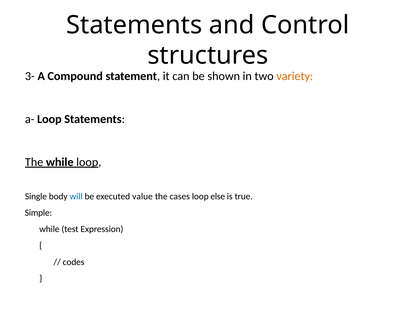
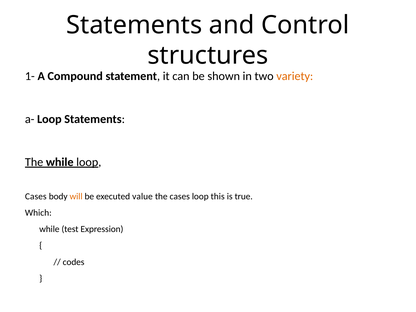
3-: 3- -> 1-
Single at (36, 196): Single -> Cases
will colour: blue -> orange
else: else -> this
Simple: Simple -> Which
